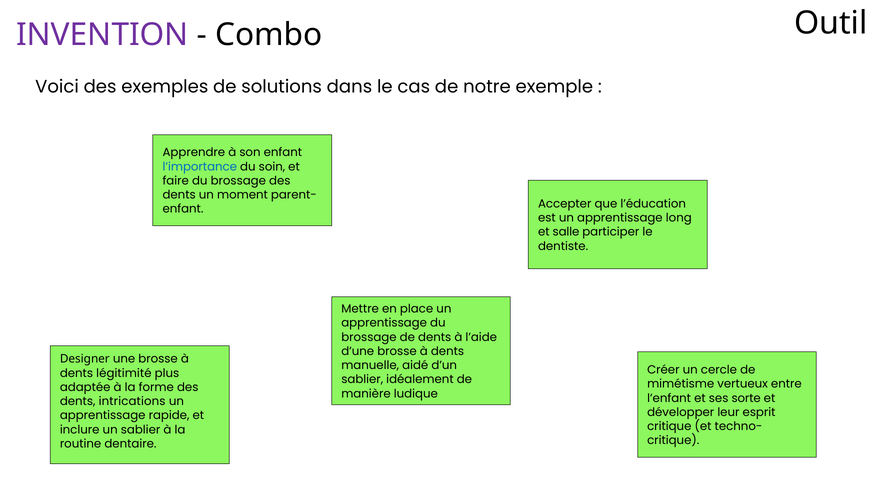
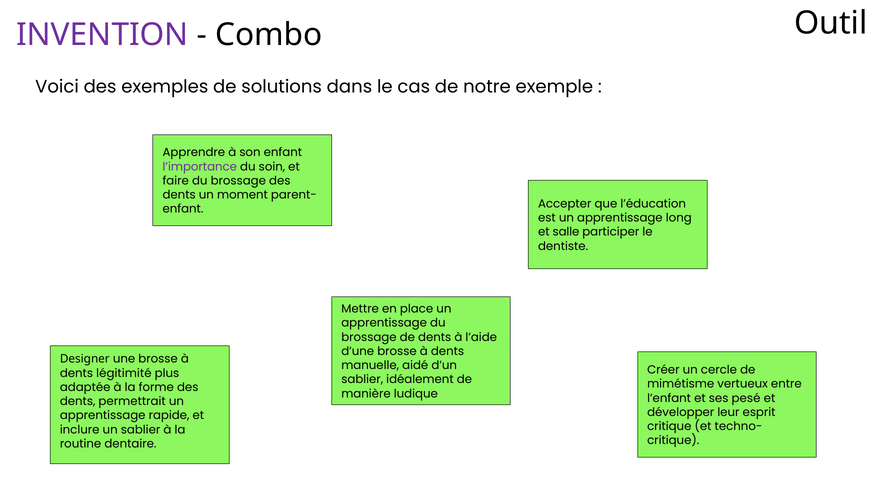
l’importance colour: blue -> purple
sorte: sorte -> pesé
intrications: intrications -> permettrait
